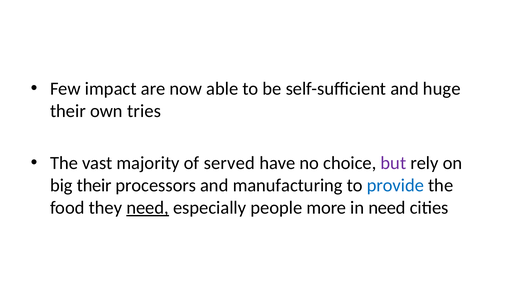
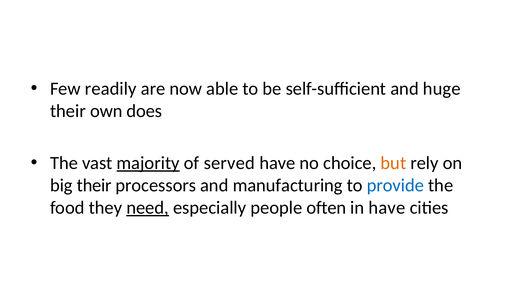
impact: impact -> readily
tries: tries -> does
majority underline: none -> present
but colour: purple -> orange
more: more -> often
in need: need -> have
